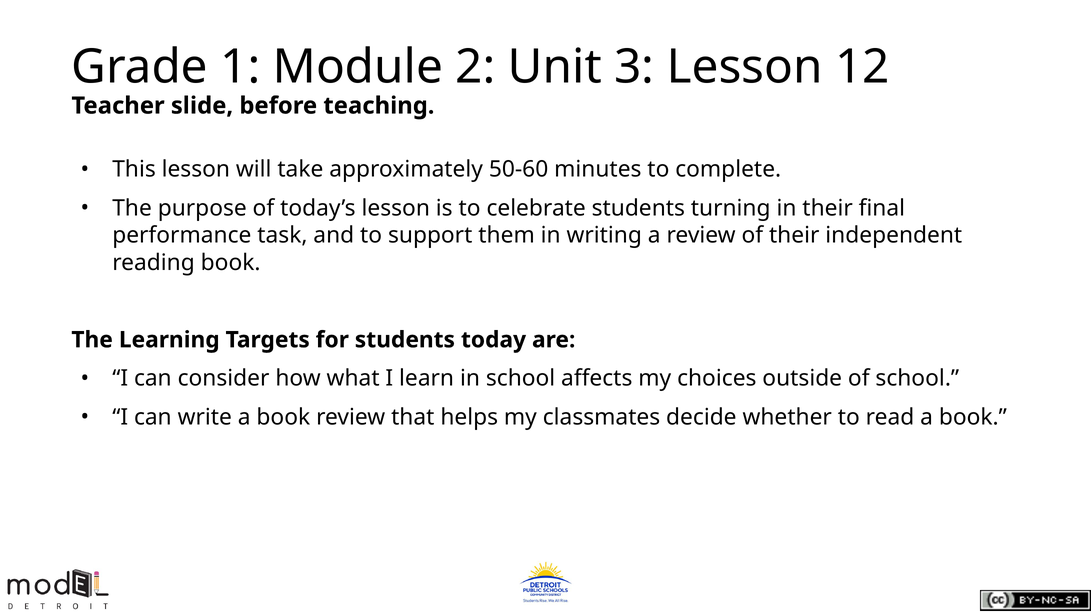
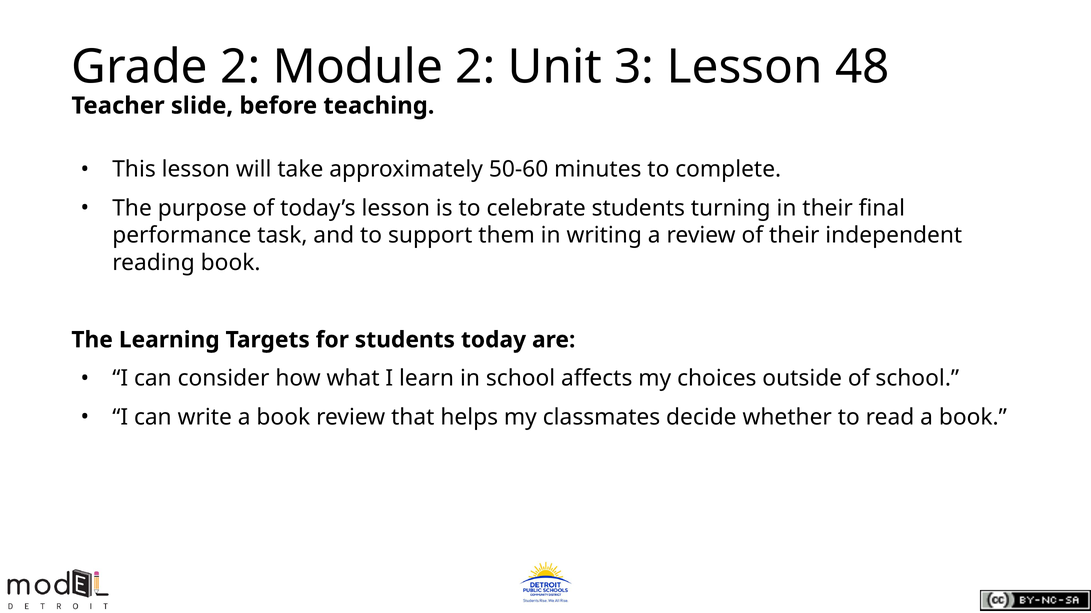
Grade 1: 1 -> 2
12: 12 -> 48
